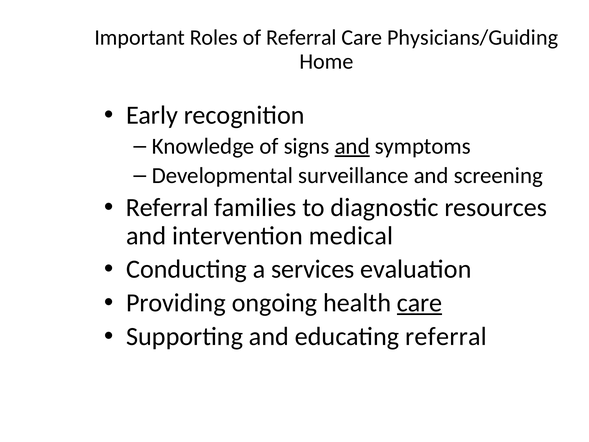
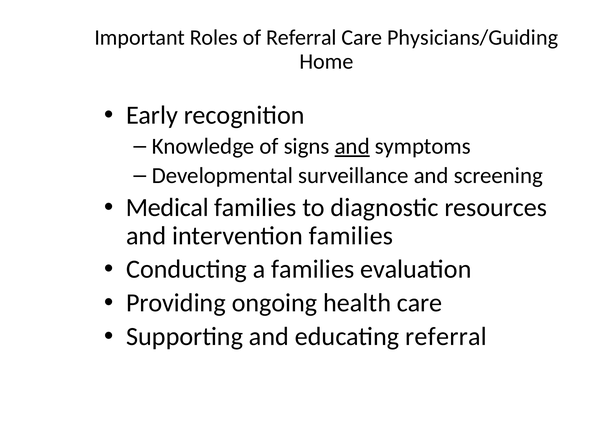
Referral at (167, 207): Referral -> Medical
intervention medical: medical -> families
a services: services -> families
care at (420, 303) underline: present -> none
